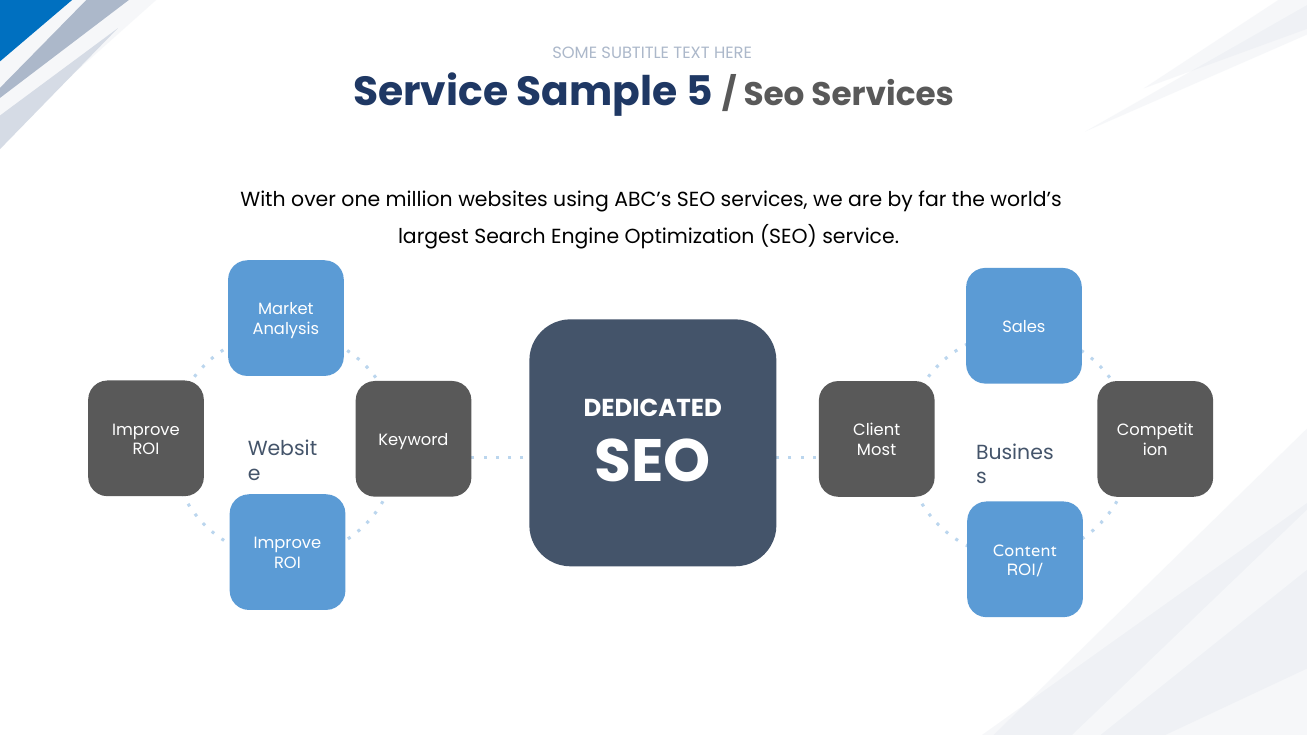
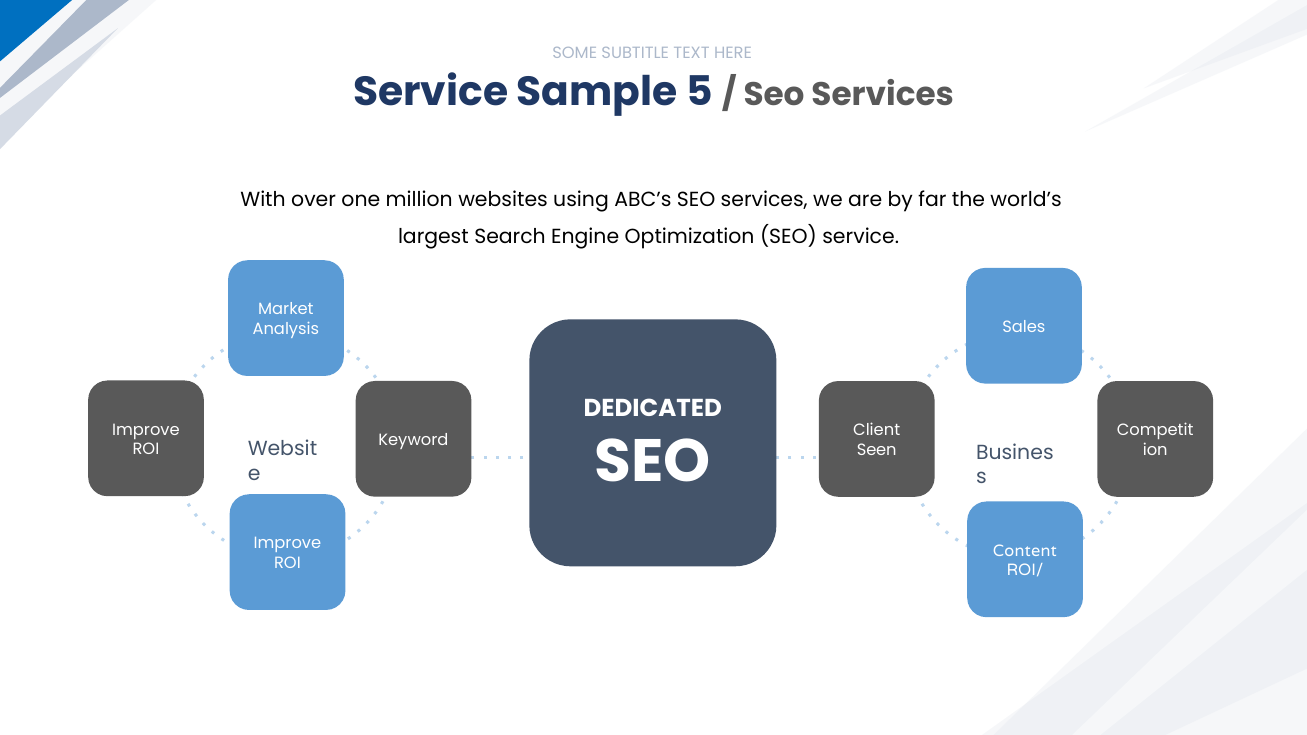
Most: Most -> Seen
